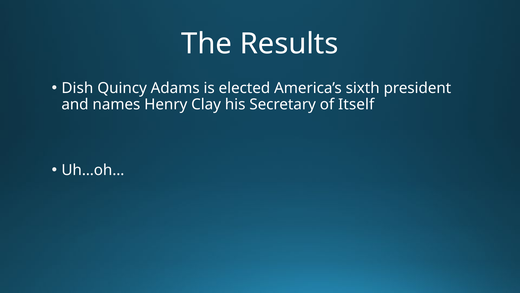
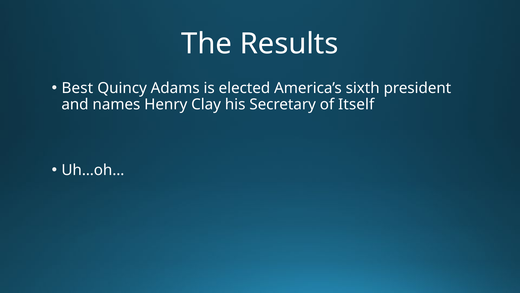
Dish: Dish -> Best
